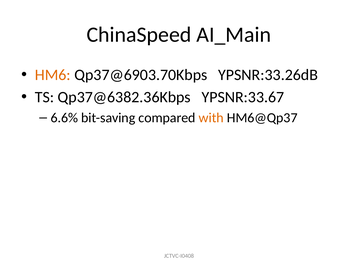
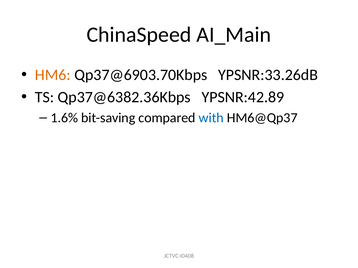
YPSNR:33.67: YPSNR:33.67 -> YPSNR:42.89
6.6%: 6.6% -> 1.6%
with colour: orange -> blue
